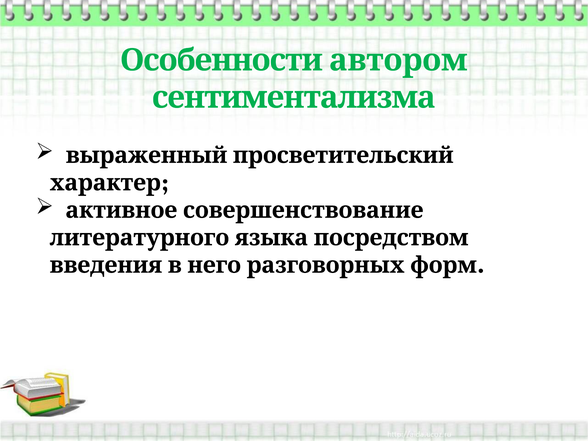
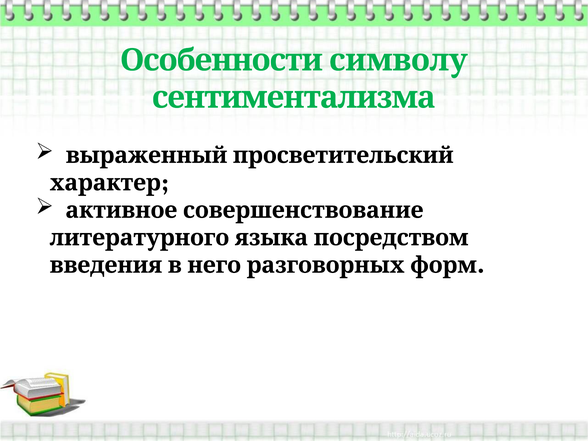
автором: автором -> символу
